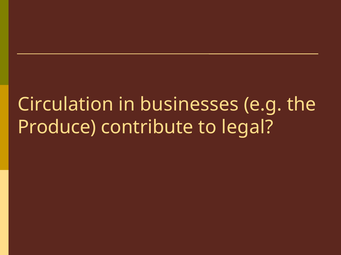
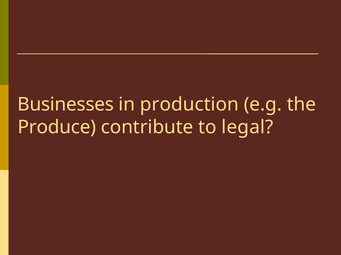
Circulation: Circulation -> Businesses
businesses: businesses -> production
